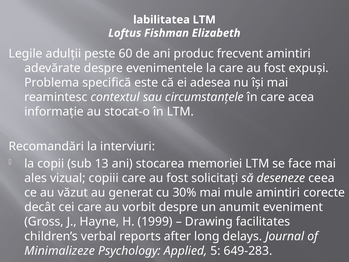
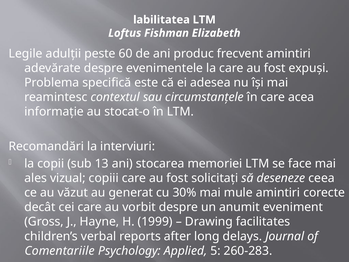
Minimalizeze: Minimalizeze -> Comentariile
649-283: 649-283 -> 260-283
